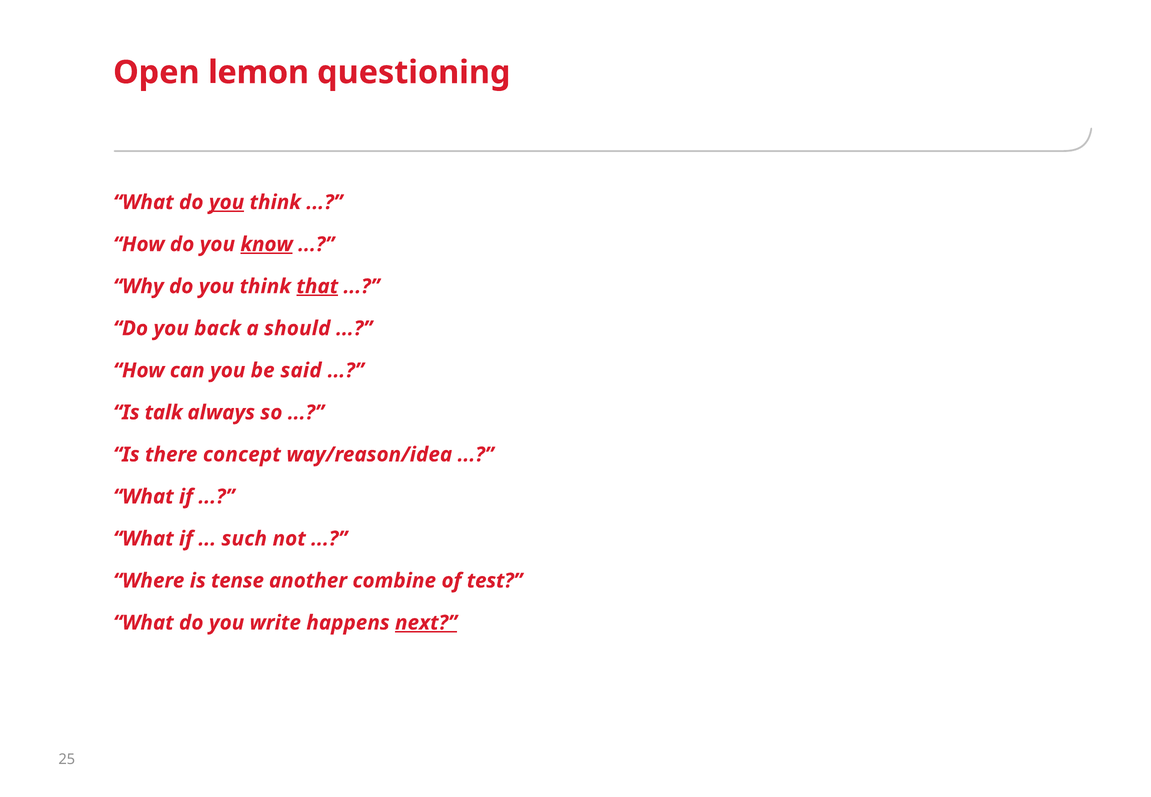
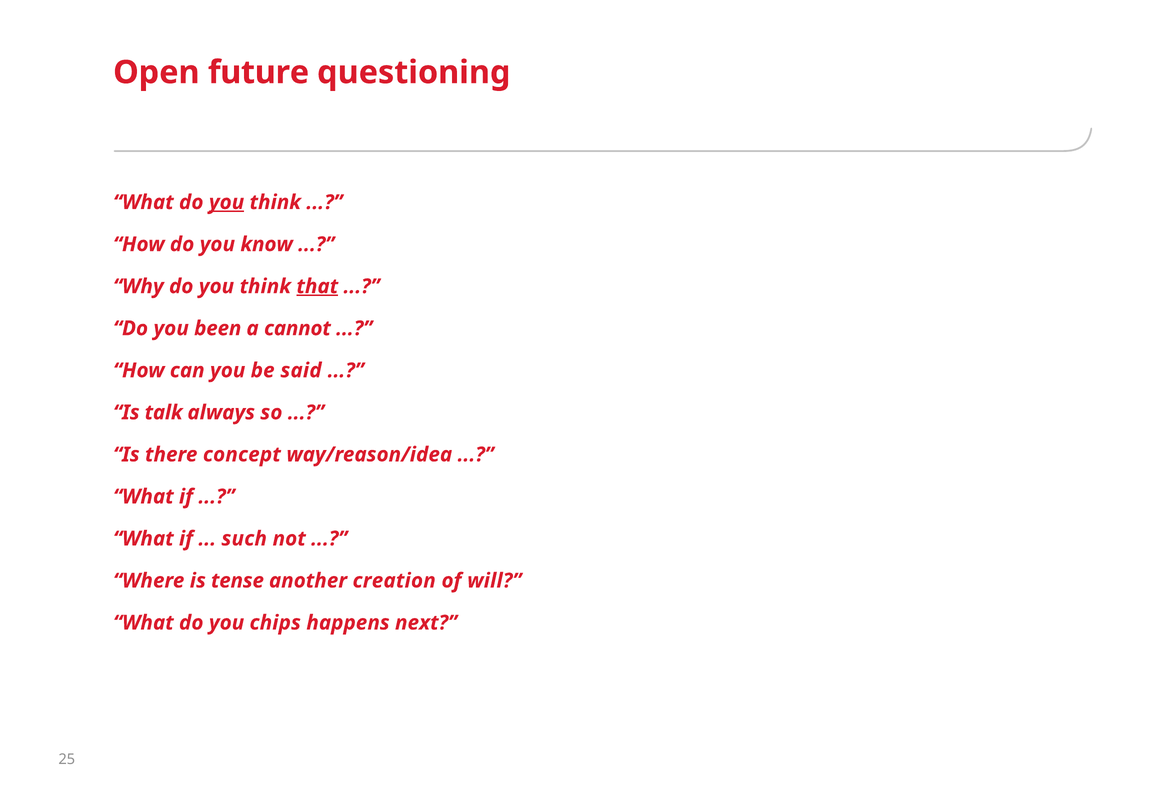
lemon: lemon -> future
know underline: present -> none
back: back -> been
should: should -> cannot
combine: combine -> creation
test: test -> will
write: write -> chips
next underline: present -> none
